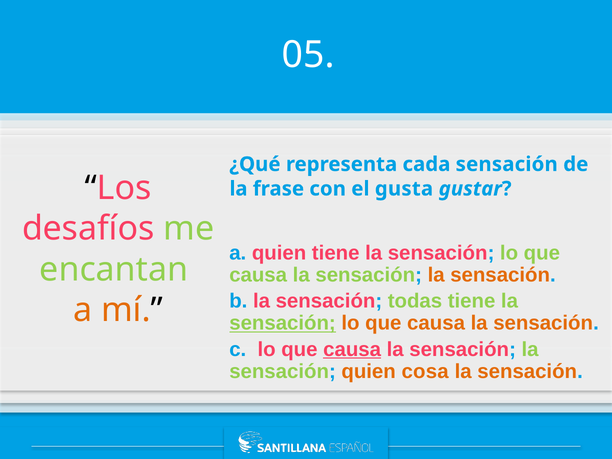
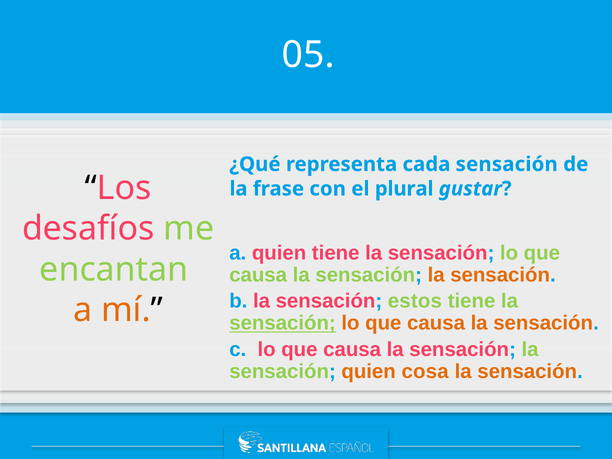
gusta: gusta -> plural
todas: todas -> estos
causa at (352, 349) underline: present -> none
